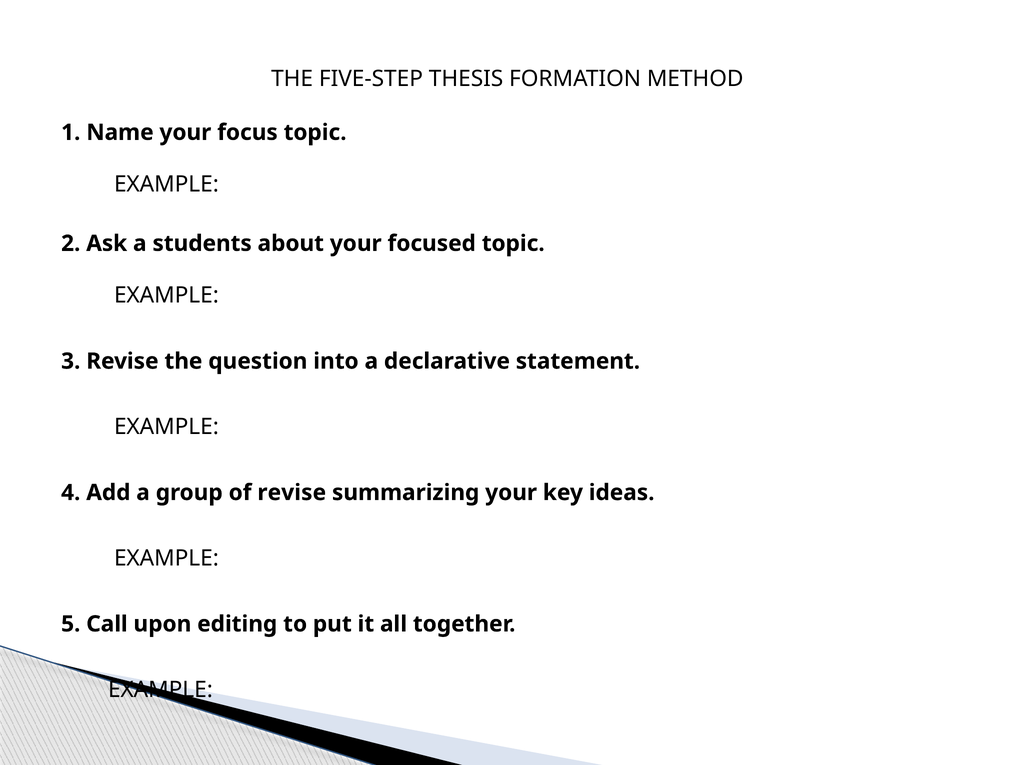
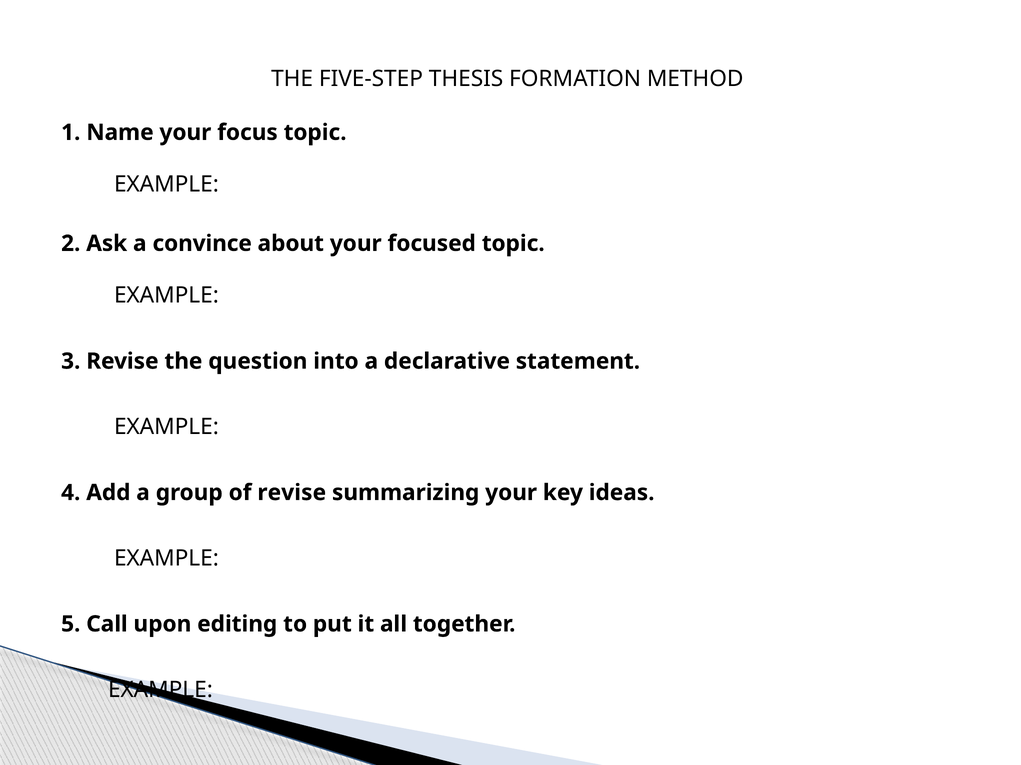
students: students -> convince
